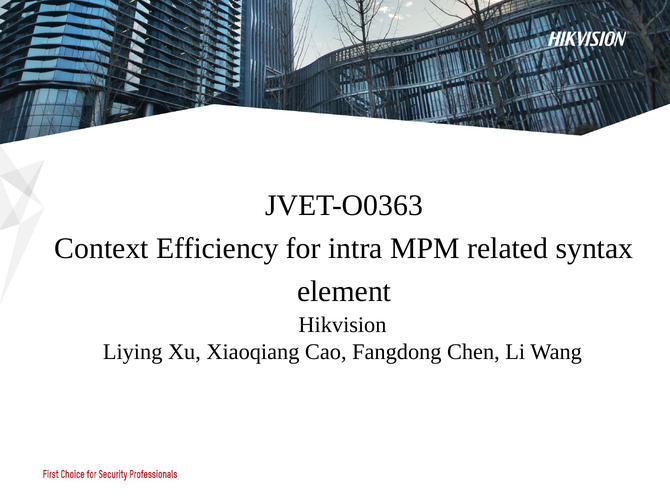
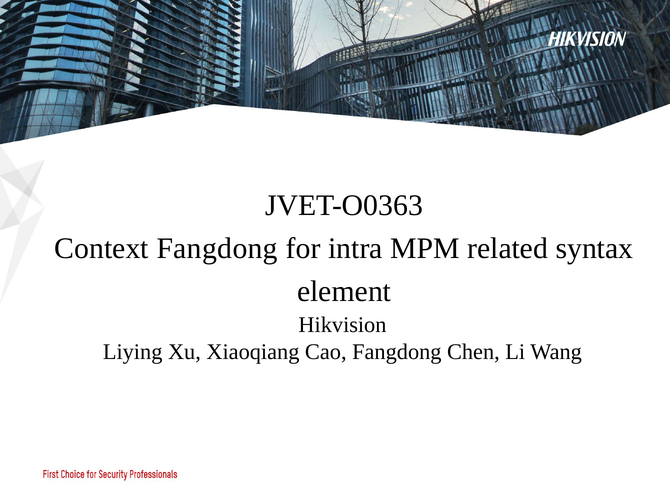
Context Efficiency: Efficiency -> Fangdong
